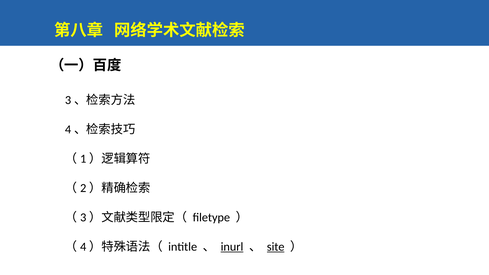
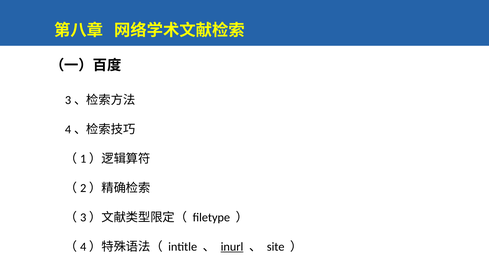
site underline: present -> none
